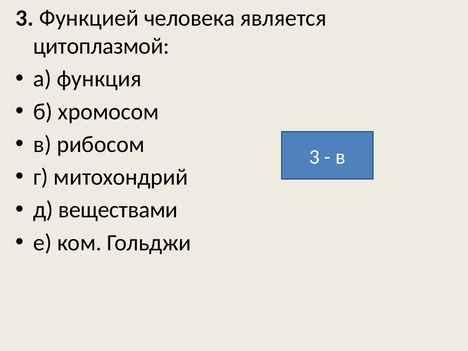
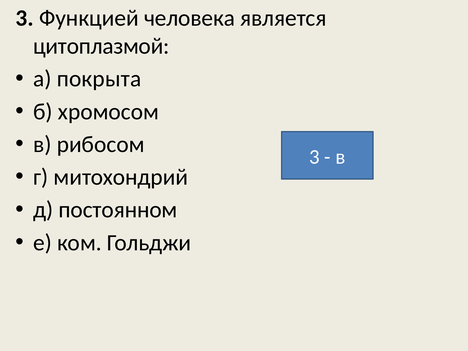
функция: функция -> покрыта
веществами: веществами -> постоянном
